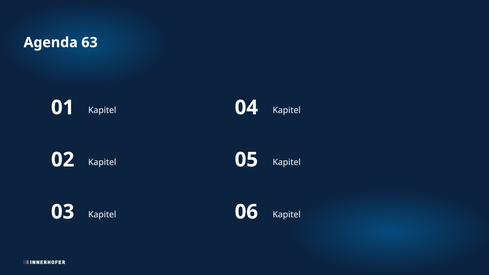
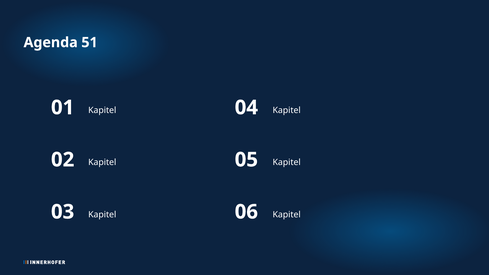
63: 63 -> 51
